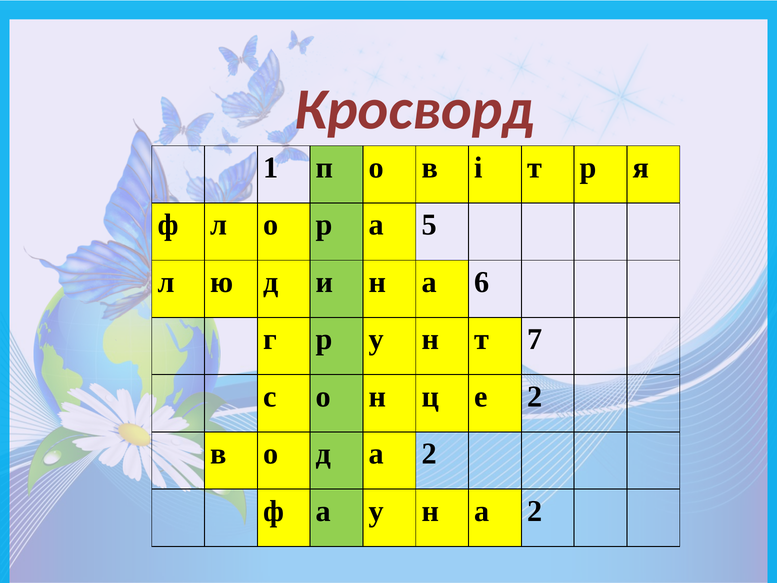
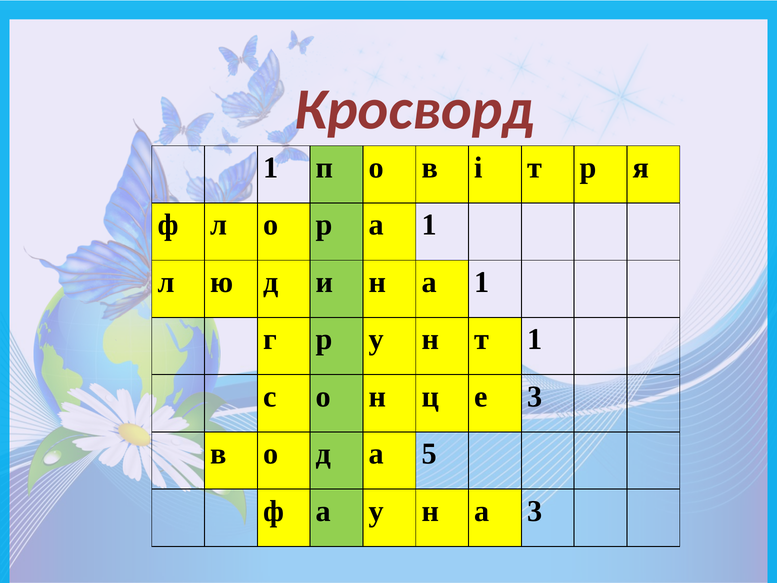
р а 5: 5 -> 1
н а 6: 6 -> 1
т 7: 7 -> 1
е 2: 2 -> 3
д а 2: 2 -> 5
н а 2: 2 -> 3
